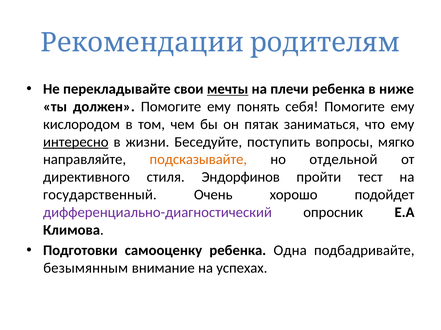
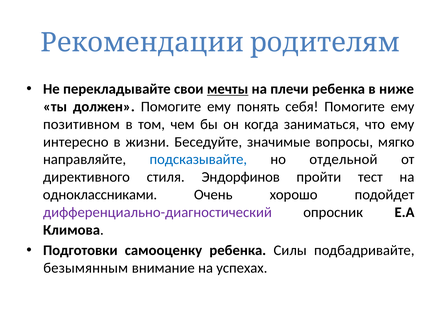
кислородом: кислородом -> позитивном
пятак: пятак -> когда
интересно underline: present -> none
поступить: поступить -> значимые
подсказывайте colour: orange -> blue
государственный: государственный -> одноклассниками
Одна: Одна -> Силы
